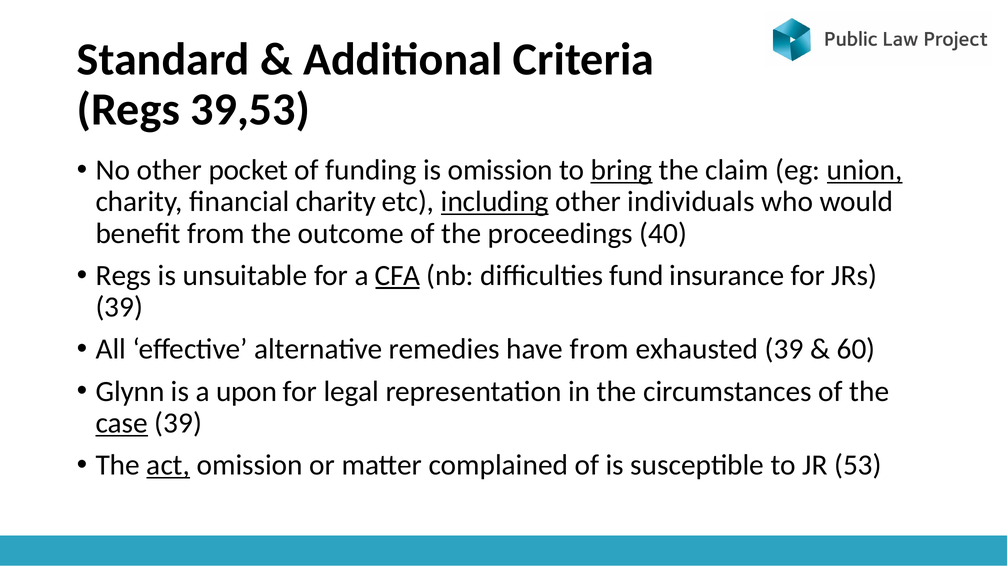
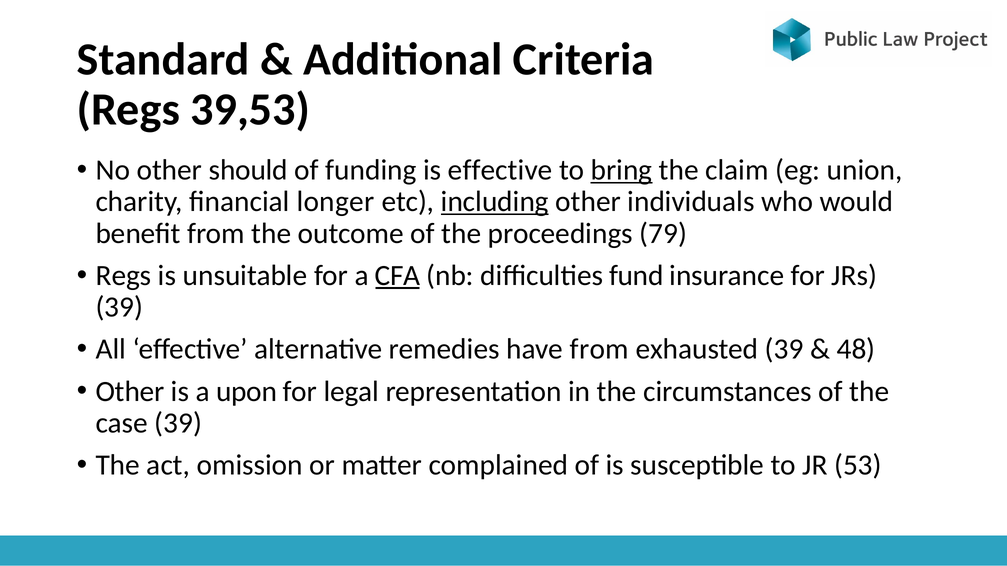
pocket: pocket -> should
is omission: omission -> effective
union underline: present -> none
financial charity: charity -> longer
40: 40 -> 79
60: 60 -> 48
Glynn at (130, 392): Glynn -> Other
case underline: present -> none
act underline: present -> none
